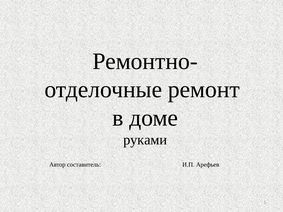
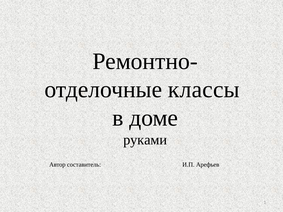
ремонт: ремонт -> классы
